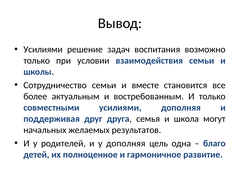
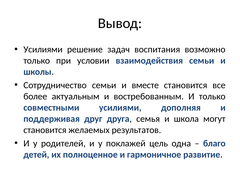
начальных at (45, 130): начальных -> становится
у дополняя: дополняя -> поклажей
